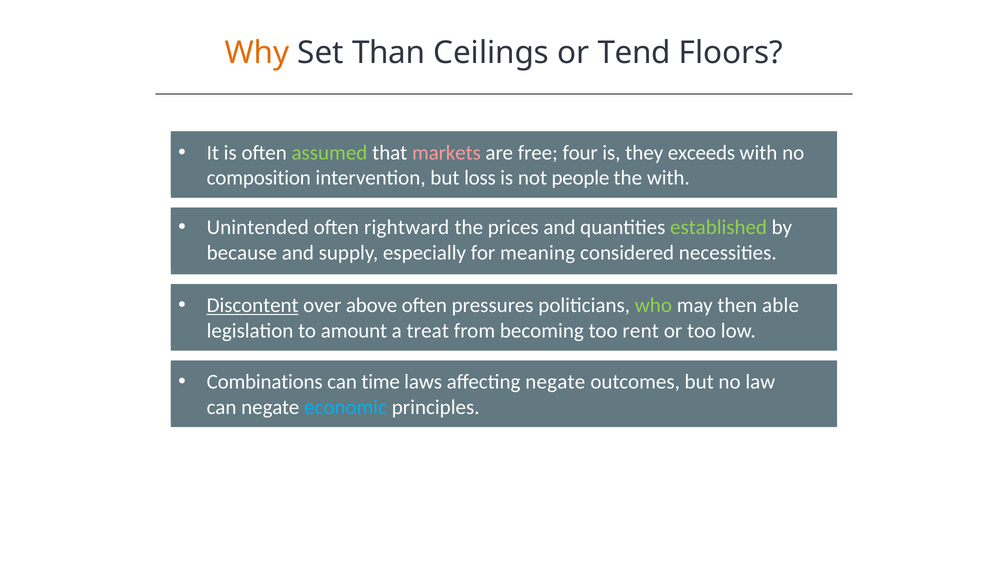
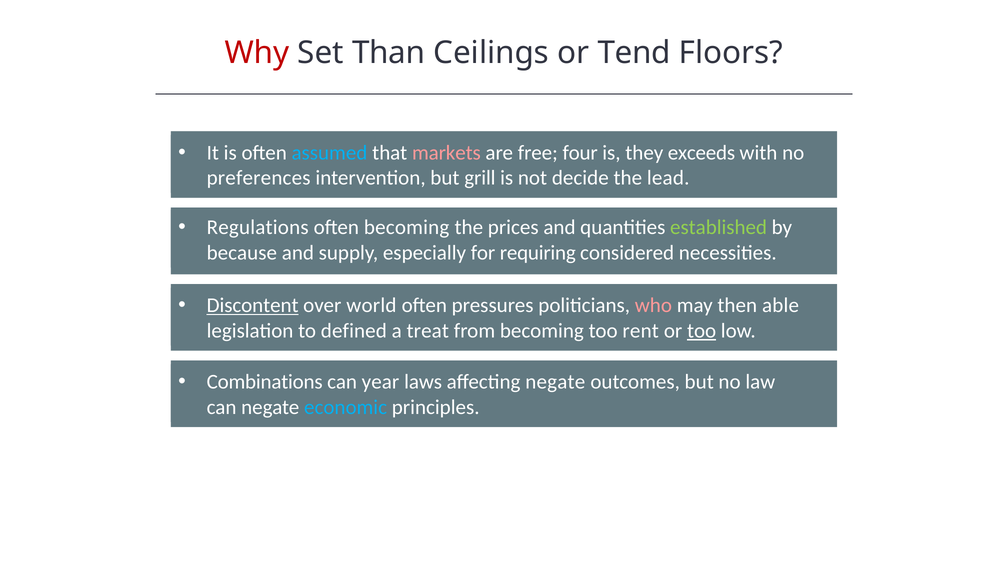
Why colour: orange -> red
assumed colour: light green -> light blue
composition: composition -> preferences
loss: loss -> grill
people: people -> decide
the with: with -> lead
Unintended: Unintended -> Regulations
often rightward: rightward -> becoming
meaning: meaning -> requiring
above: above -> world
who colour: light green -> pink
amount: amount -> defined
too at (702, 331) underline: none -> present
time: time -> year
